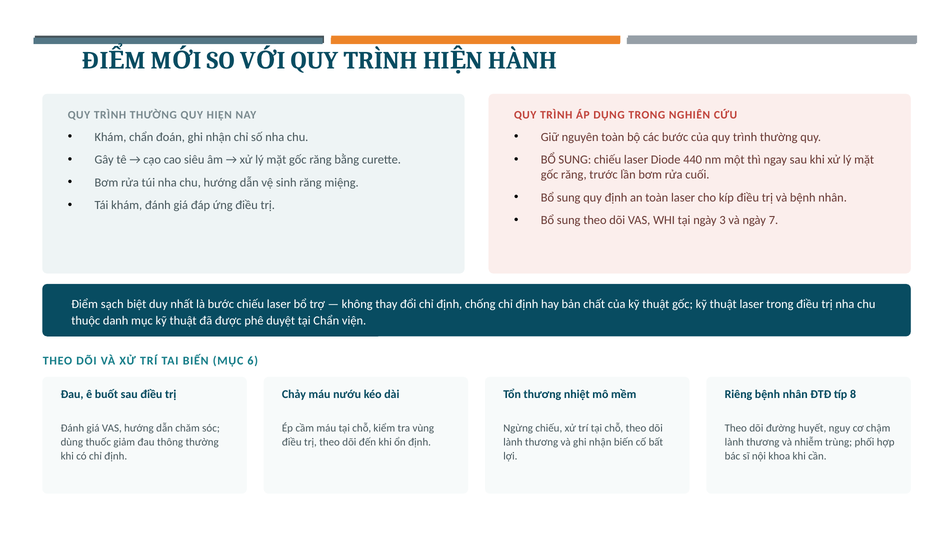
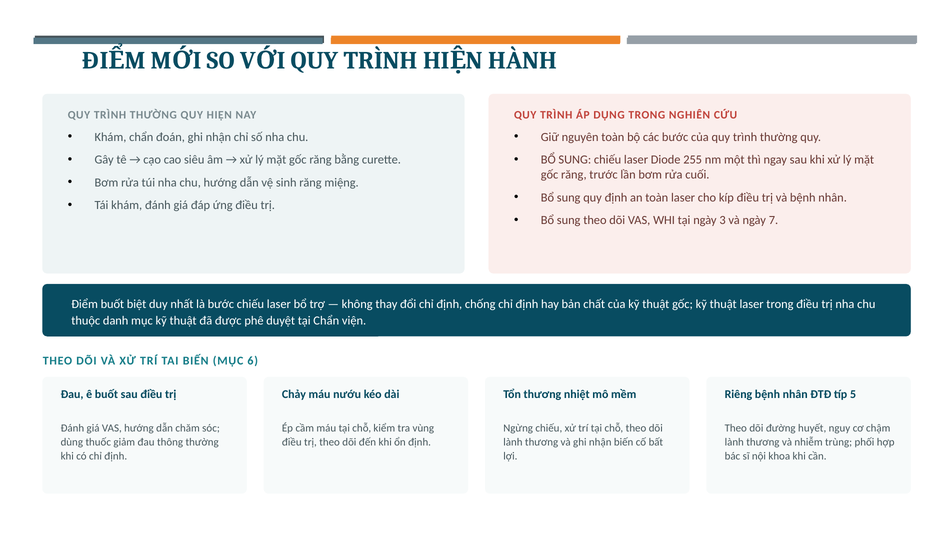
440: 440 -> 255
Điểm sạch: sạch -> buốt
8: 8 -> 5
